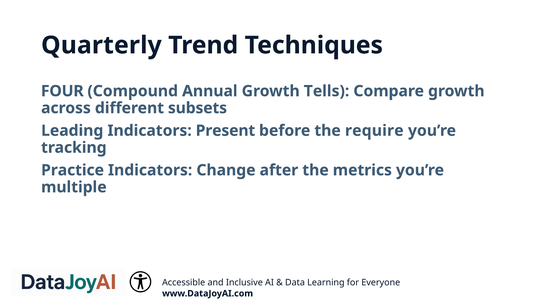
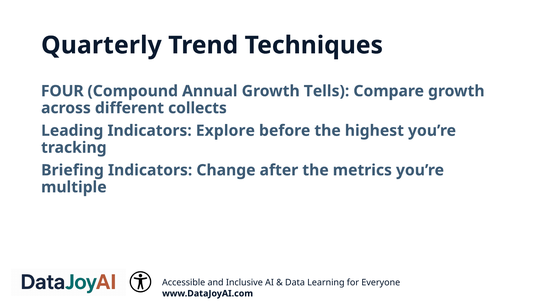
subsets: subsets -> collects
Present: Present -> Explore
require: require -> highest
Practice: Practice -> Briefing
